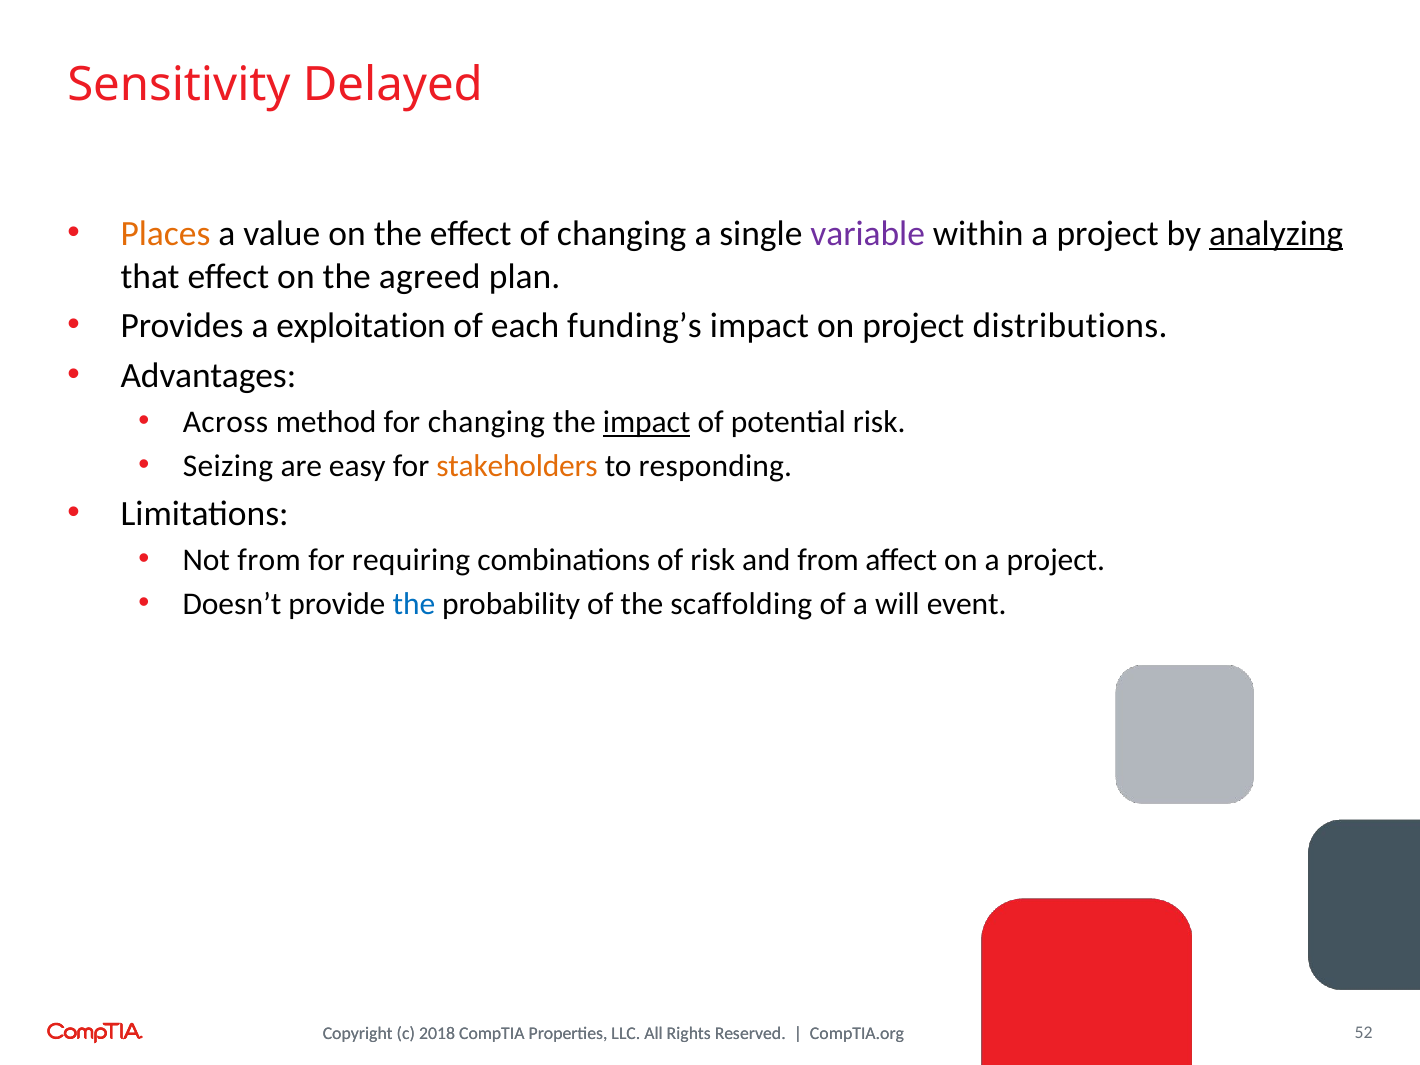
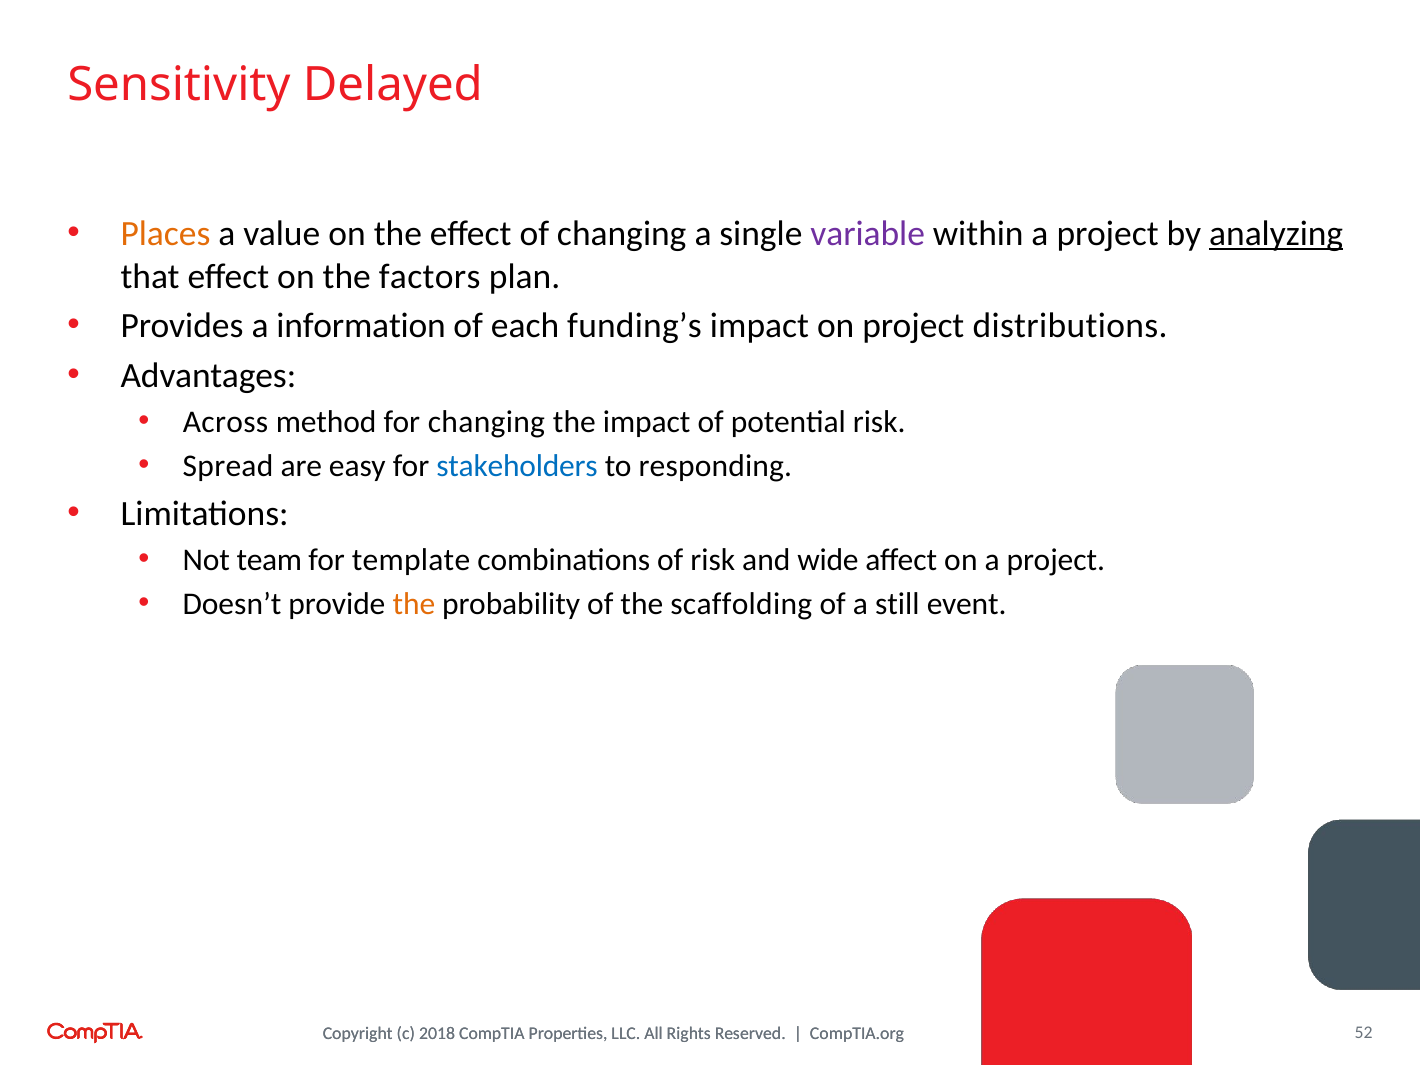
agreed: agreed -> factors
exploitation: exploitation -> information
impact at (647, 422) underline: present -> none
Seizing: Seizing -> Spread
stakeholders colour: orange -> blue
Not from: from -> team
requiring: requiring -> template
and from: from -> wide
the at (414, 604) colour: blue -> orange
will: will -> still
